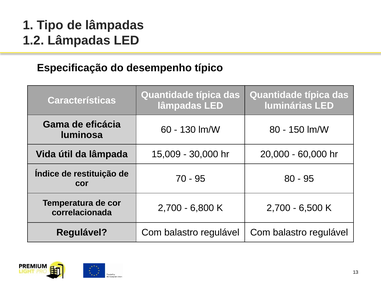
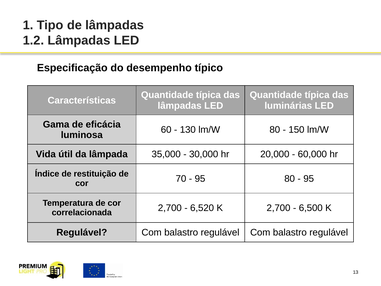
15,009: 15,009 -> 35,000
6,800: 6,800 -> 6,520
